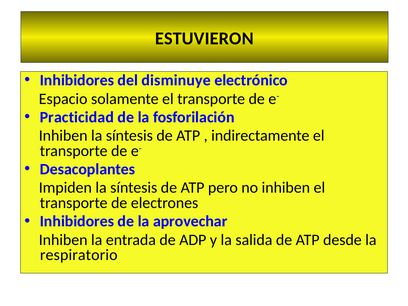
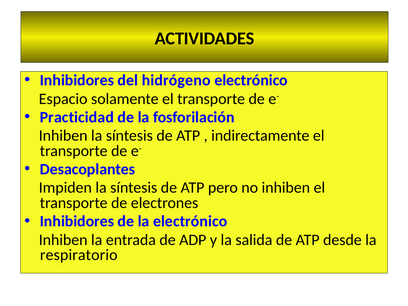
ESTUVIERON: ESTUVIERON -> ACTIVIDADES
disminuye: disminuye -> hidrógeno
la aprovechar: aprovechar -> electrónico
